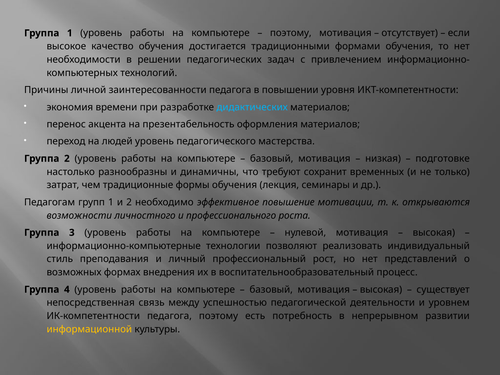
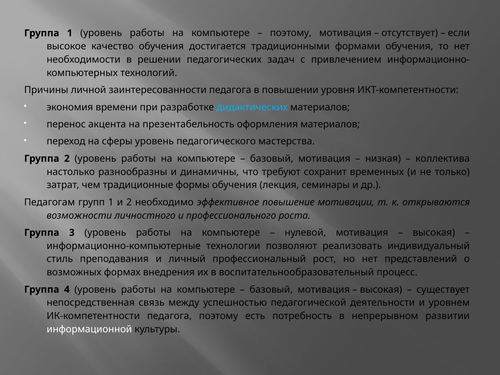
людей: людей -> сферы
подготовке: подготовке -> коллектива
информационной colour: yellow -> white
